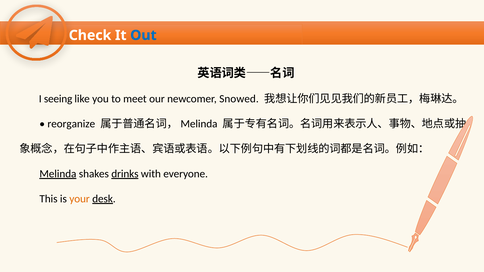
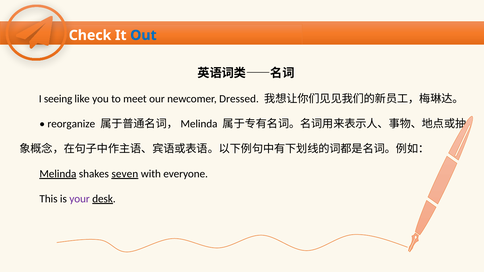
Snowed: Snowed -> Dressed
drinks: drinks -> seven
your colour: orange -> purple
